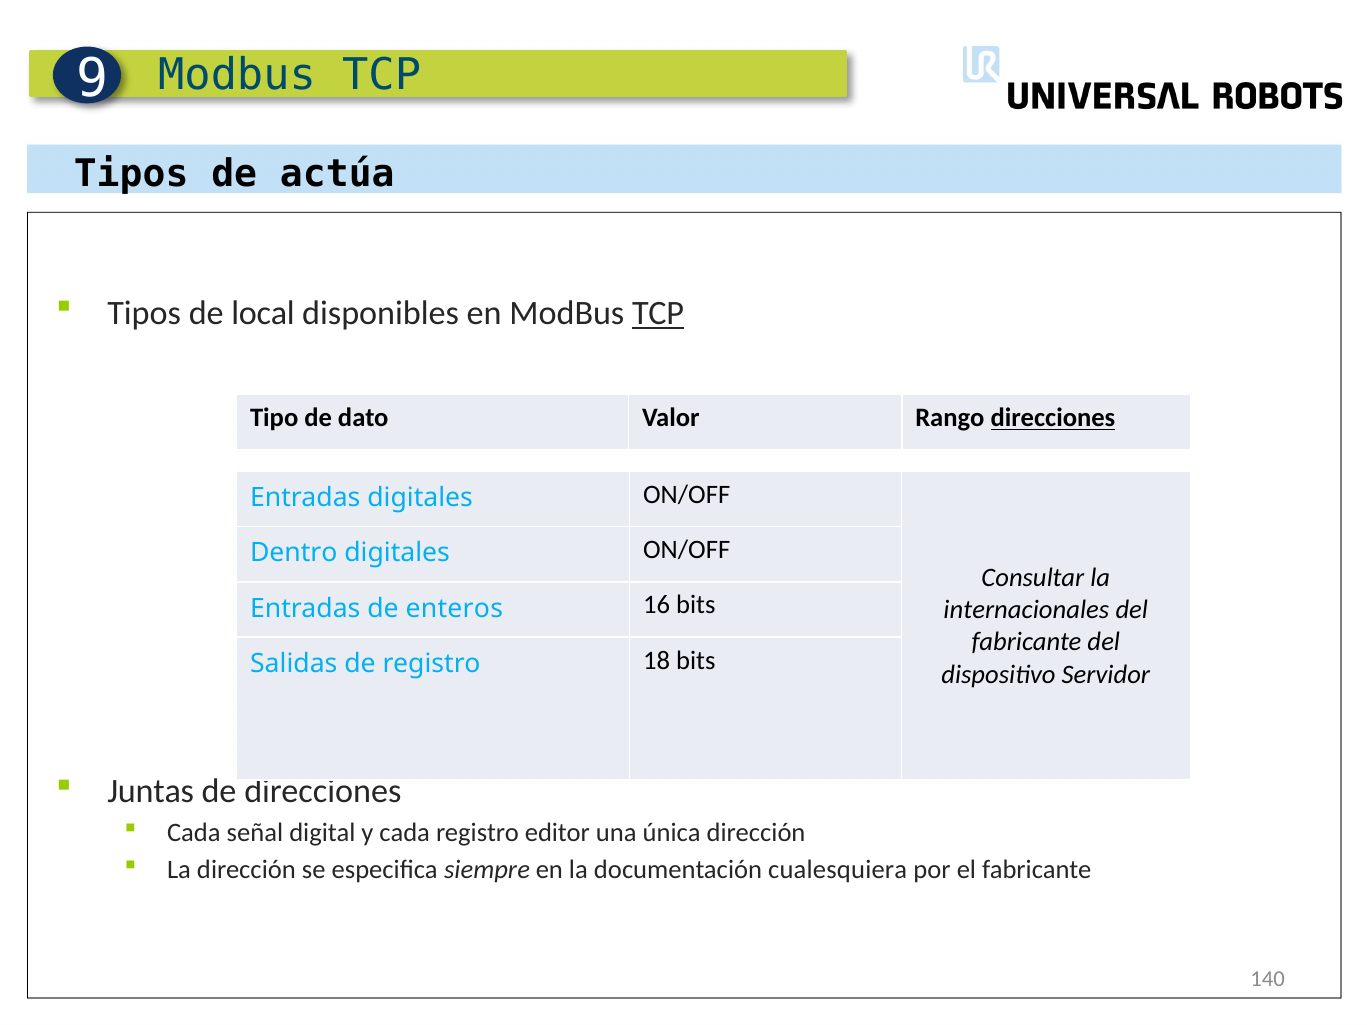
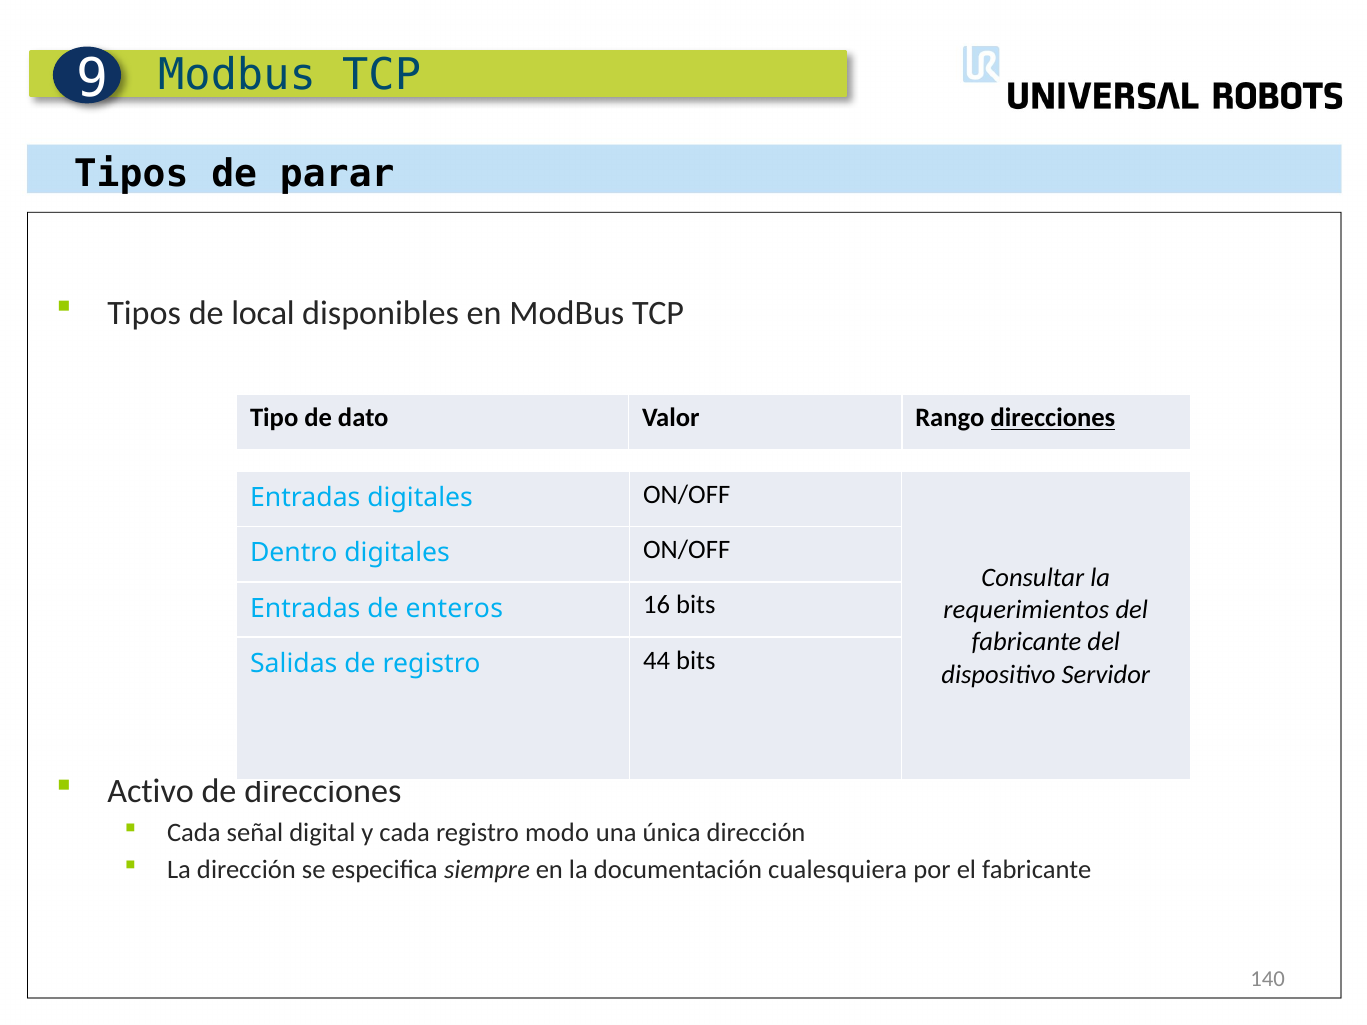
actúa: actúa -> parar
TCP at (658, 313) underline: present -> none
internacionales: internacionales -> requerimientos
18: 18 -> 44
Juntas: Juntas -> Activo
editor: editor -> modo
